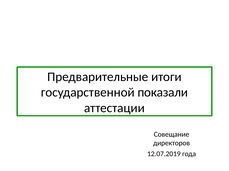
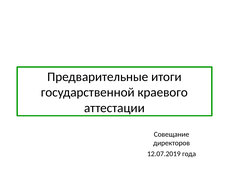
показали: показали -> краевого
